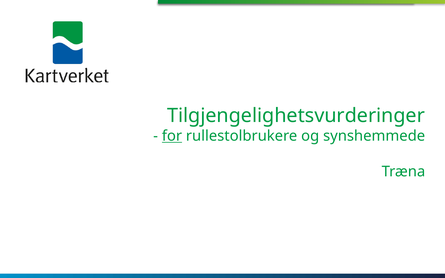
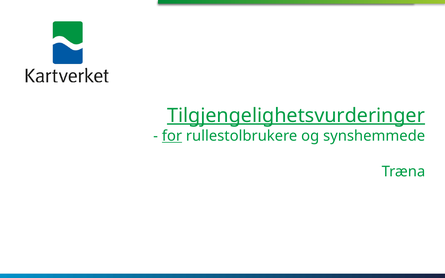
Tilgjengelighetsvurderinger underline: none -> present
